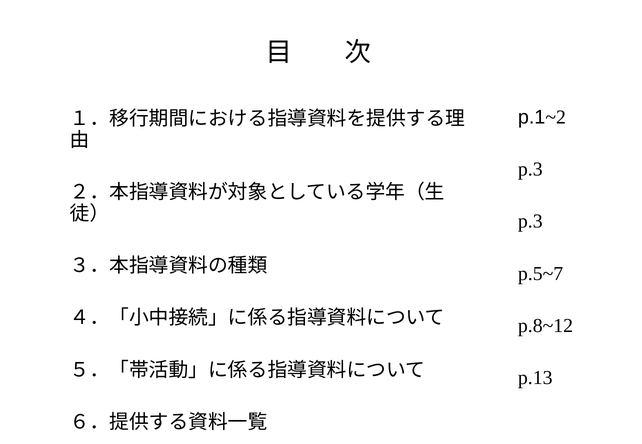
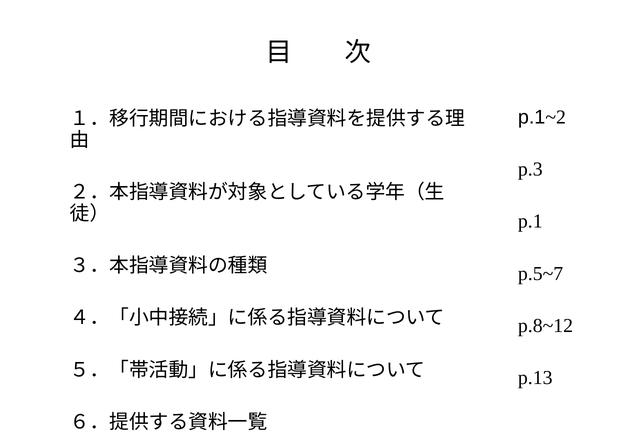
p.3 at (530, 222): p.3 -> p.1
